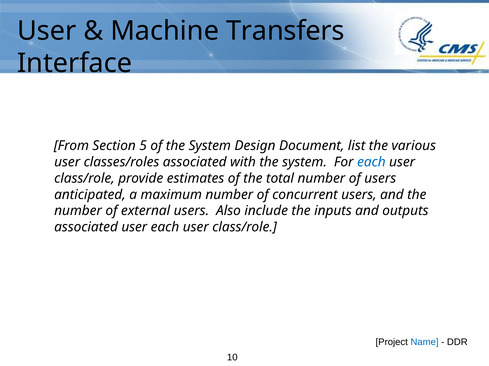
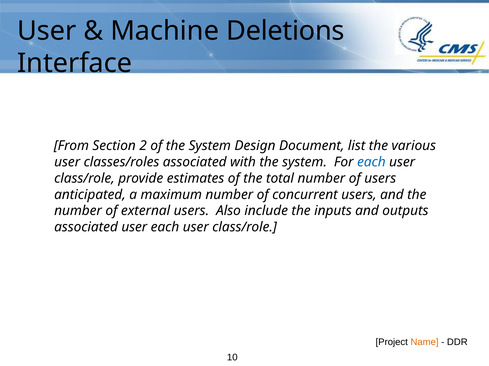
Transfers: Transfers -> Deletions
5: 5 -> 2
Name colour: blue -> orange
